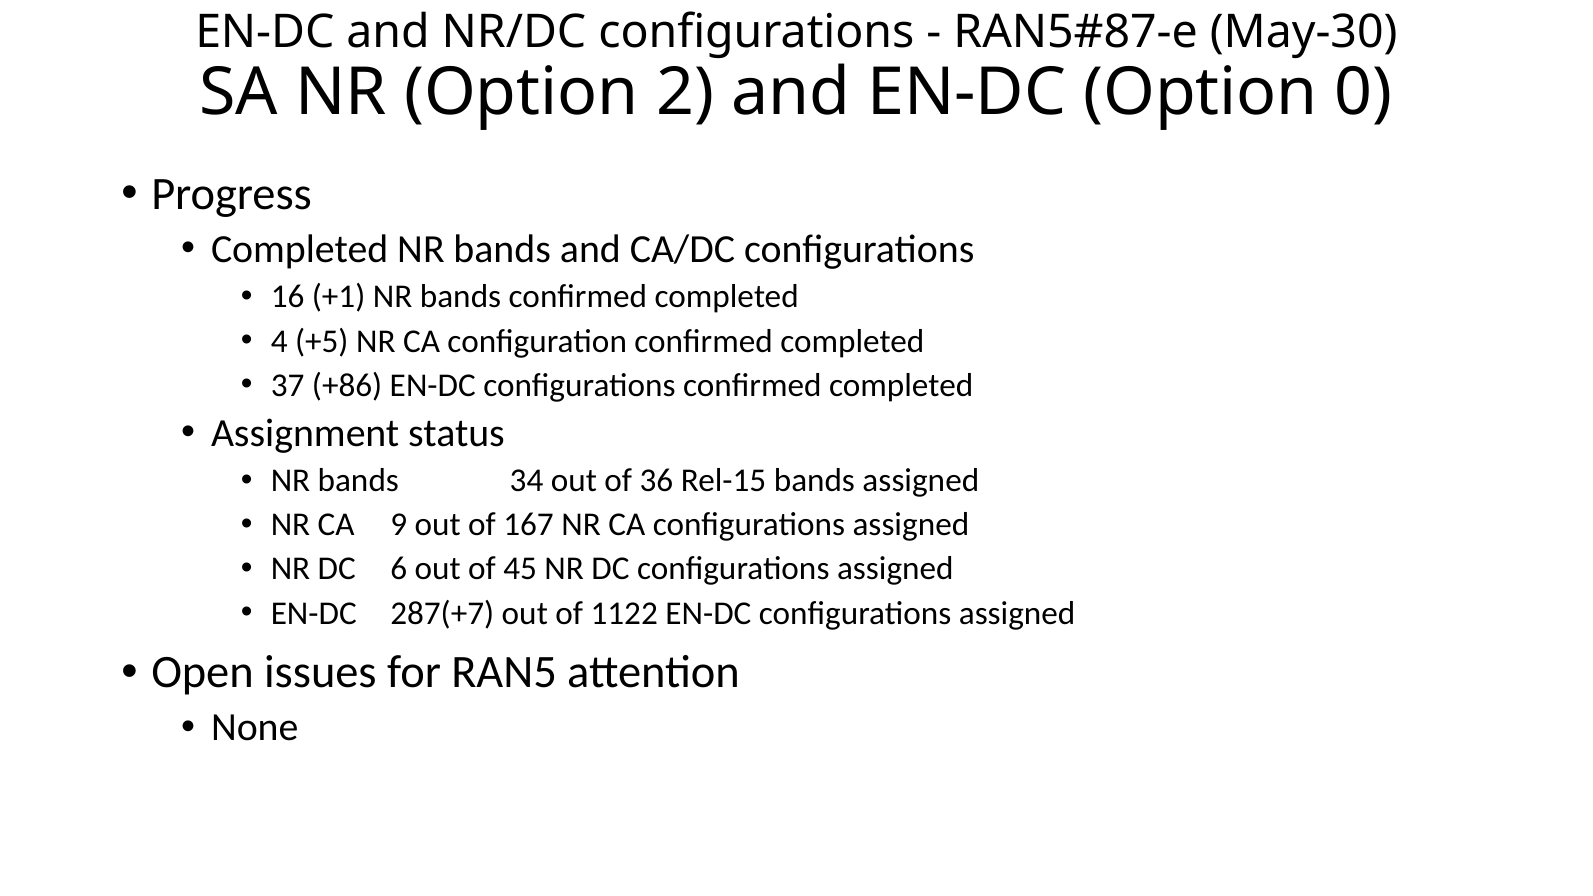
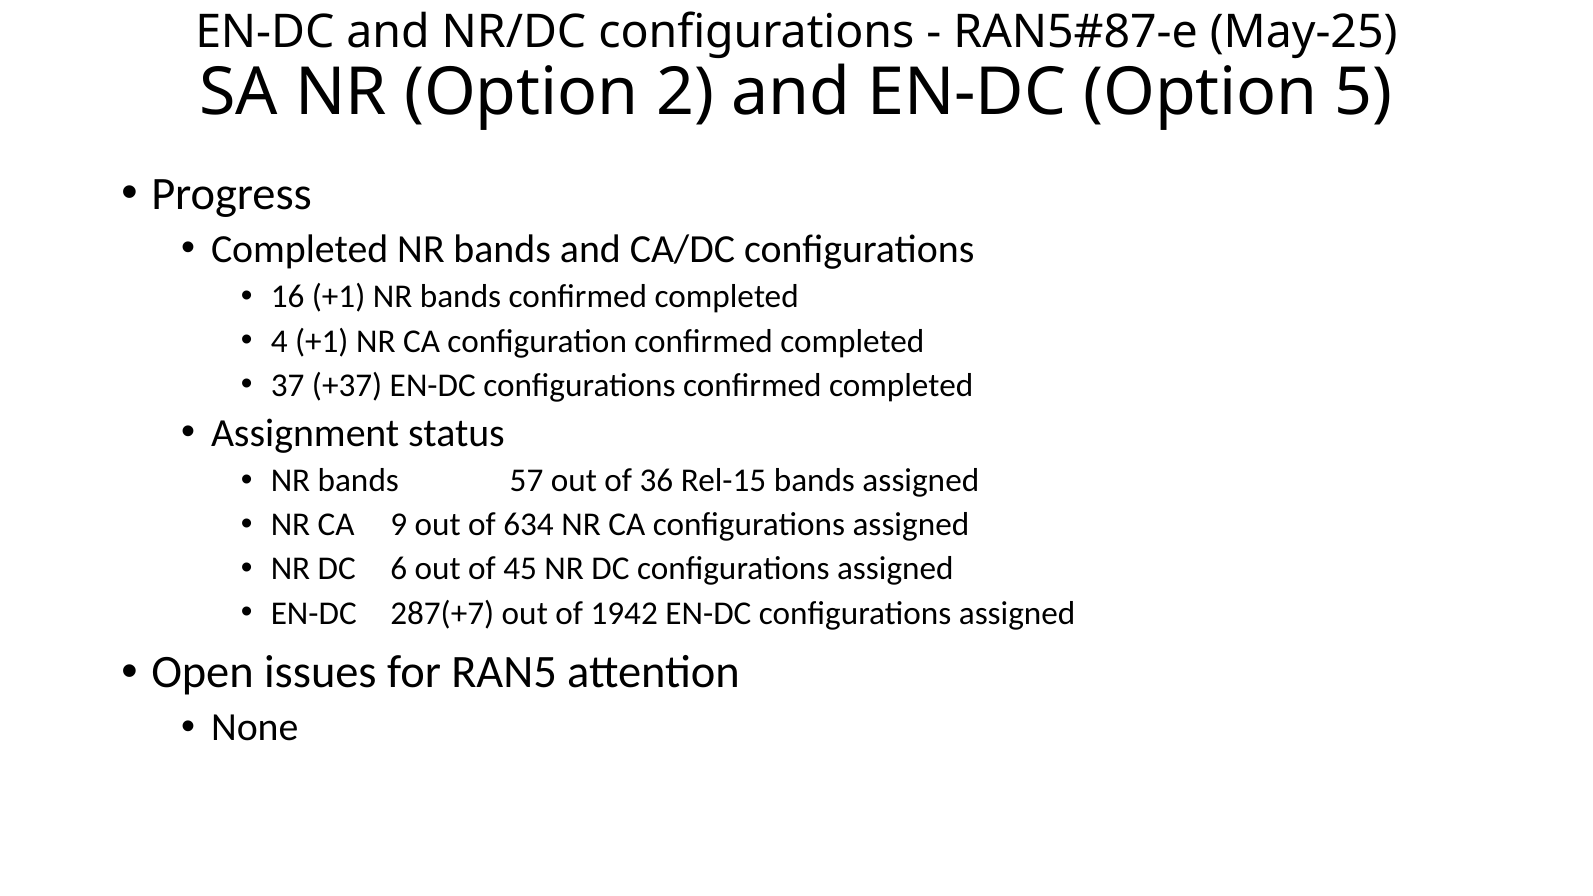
May-30: May-30 -> May-25
0: 0 -> 5
4 +5: +5 -> +1
+86: +86 -> +37
34: 34 -> 57
167: 167 -> 634
1122: 1122 -> 1942
